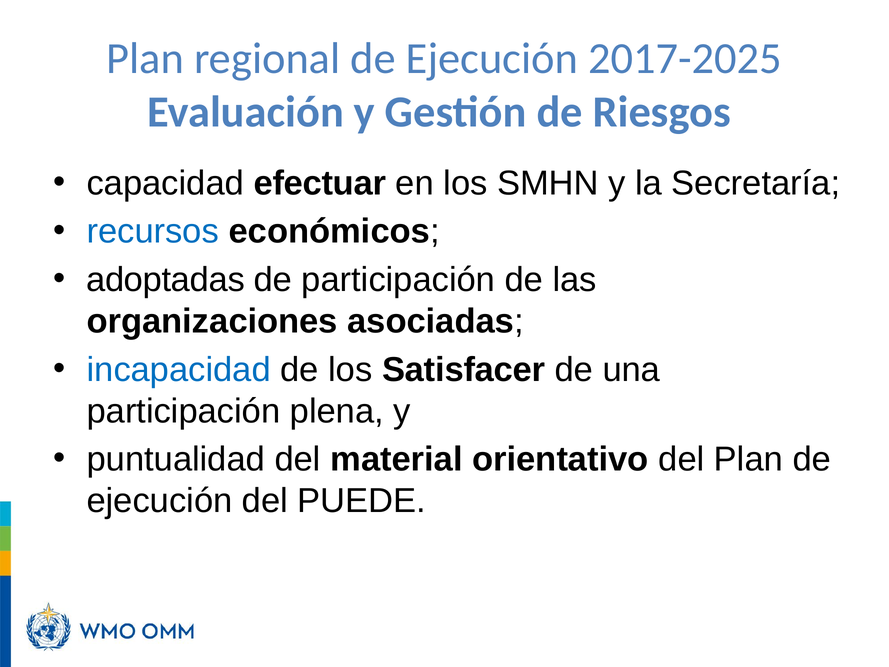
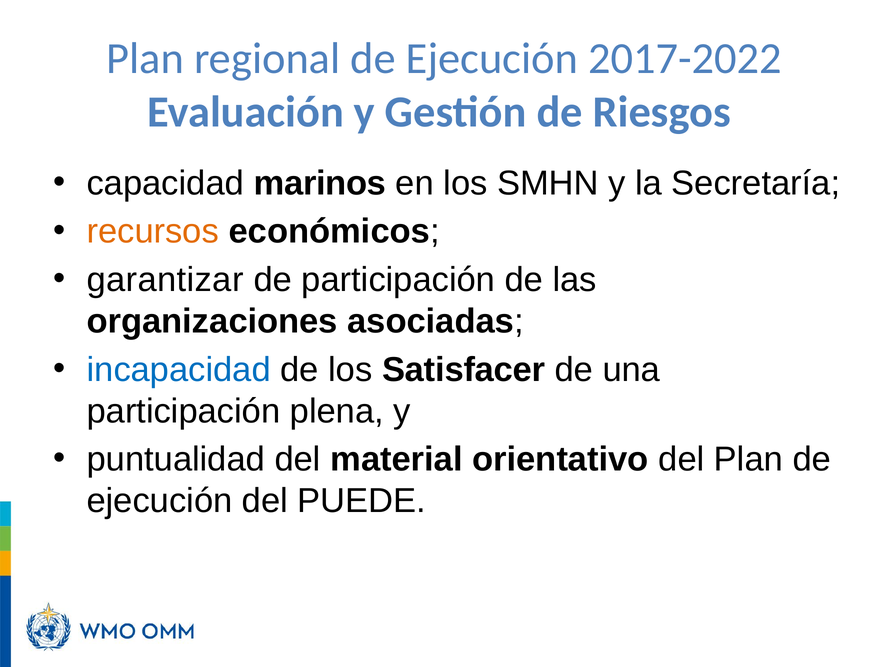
2017-2025: 2017-2025 -> 2017-2022
efectuar: efectuar -> marinos
recursos colour: blue -> orange
adoptadas: adoptadas -> garantizar
